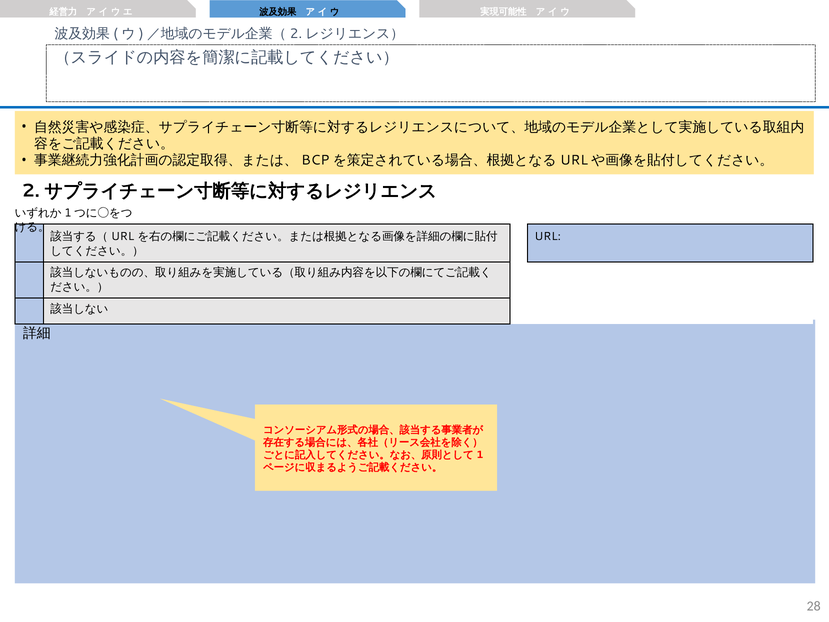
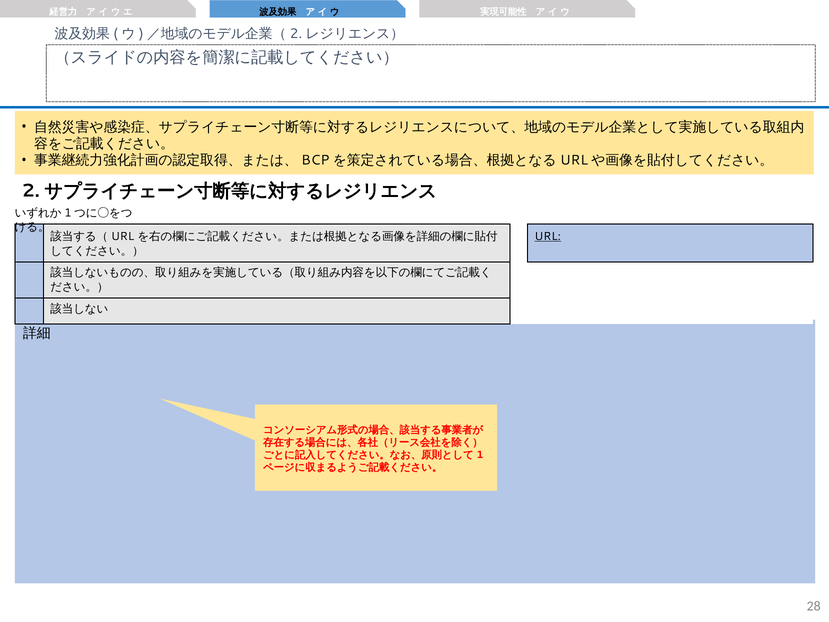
URL underline: none -> present
